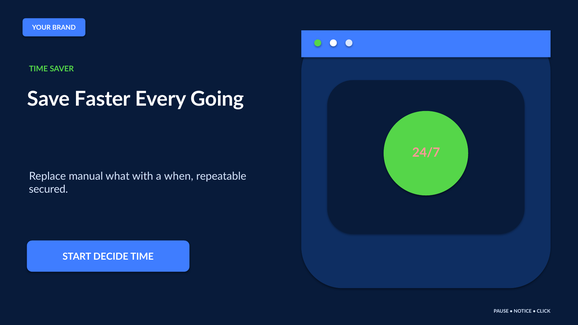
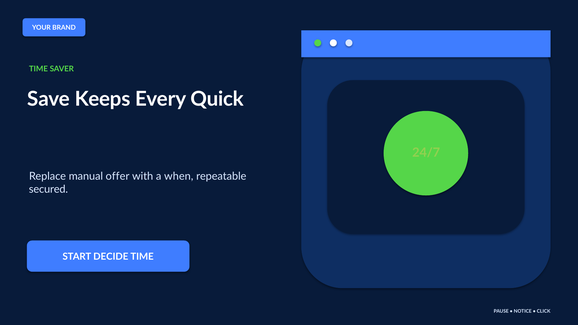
Faster: Faster -> Keeps
Going: Going -> Quick
24/7 colour: pink -> light green
what: what -> offer
